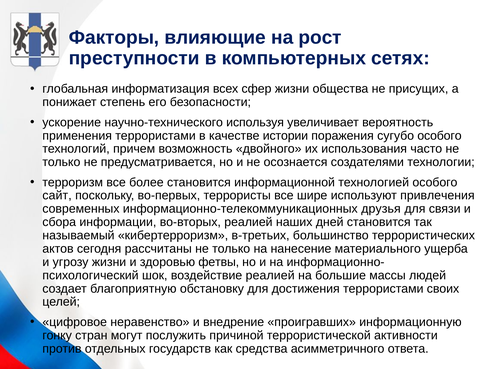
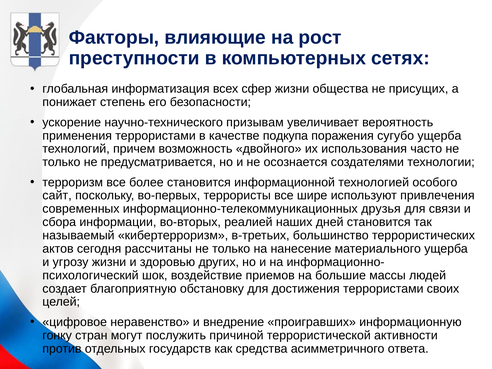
используя: используя -> призывам
истории: истории -> подкупа
сугубо особого: особого -> ущерба
фетвы: фетвы -> других
воздействие реалией: реалией -> приемов
